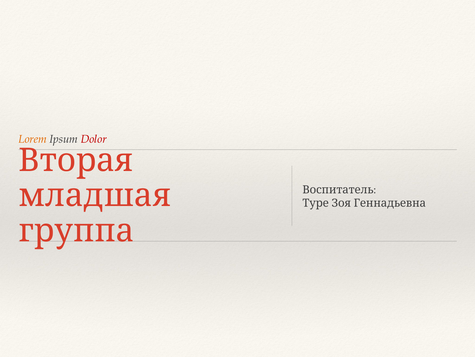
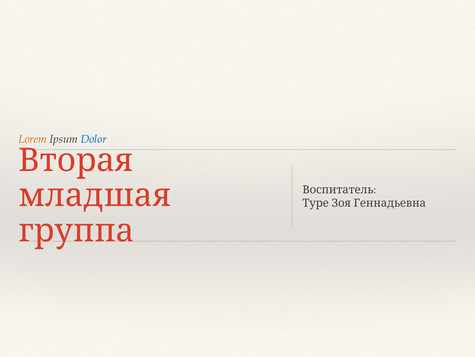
Dolor colour: red -> blue
